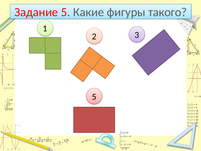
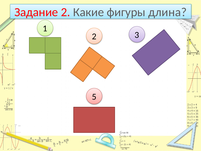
Задание 5: 5 -> 2
такого: такого -> длина
